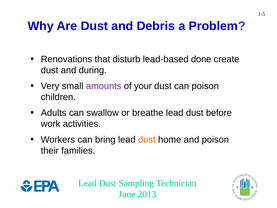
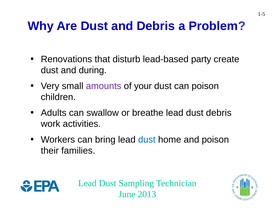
done: done -> party
dust before: before -> debris
dust at (147, 139) colour: orange -> blue
